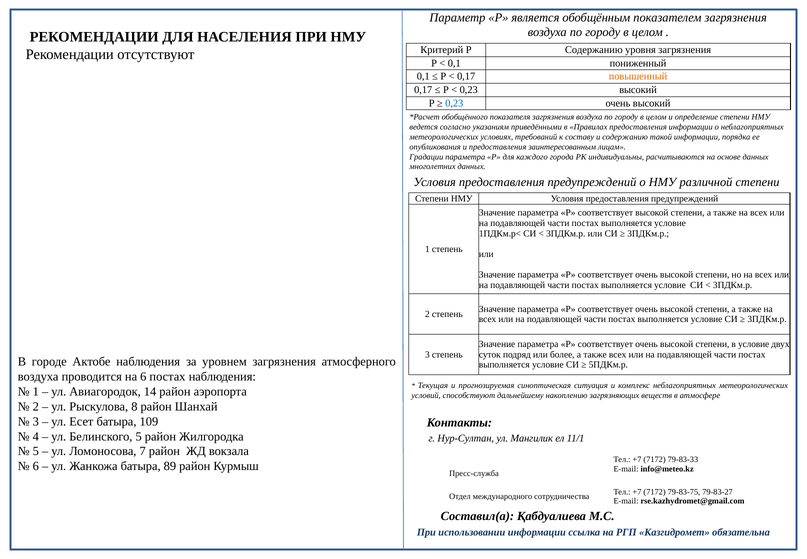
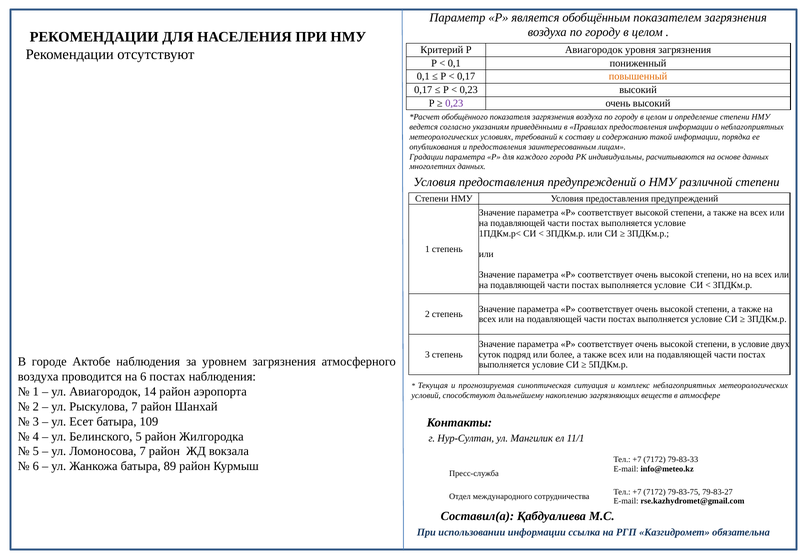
Р Содержанию: Содержанию -> Авиагородок
0,23 at (454, 103) colour: blue -> purple
Рыскулова 8: 8 -> 7
